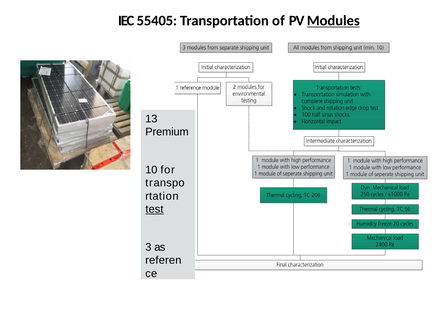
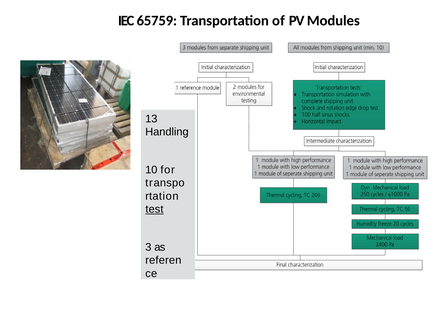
55405: 55405 -> 65759
Modules underline: present -> none
Premium: Premium -> Handling
